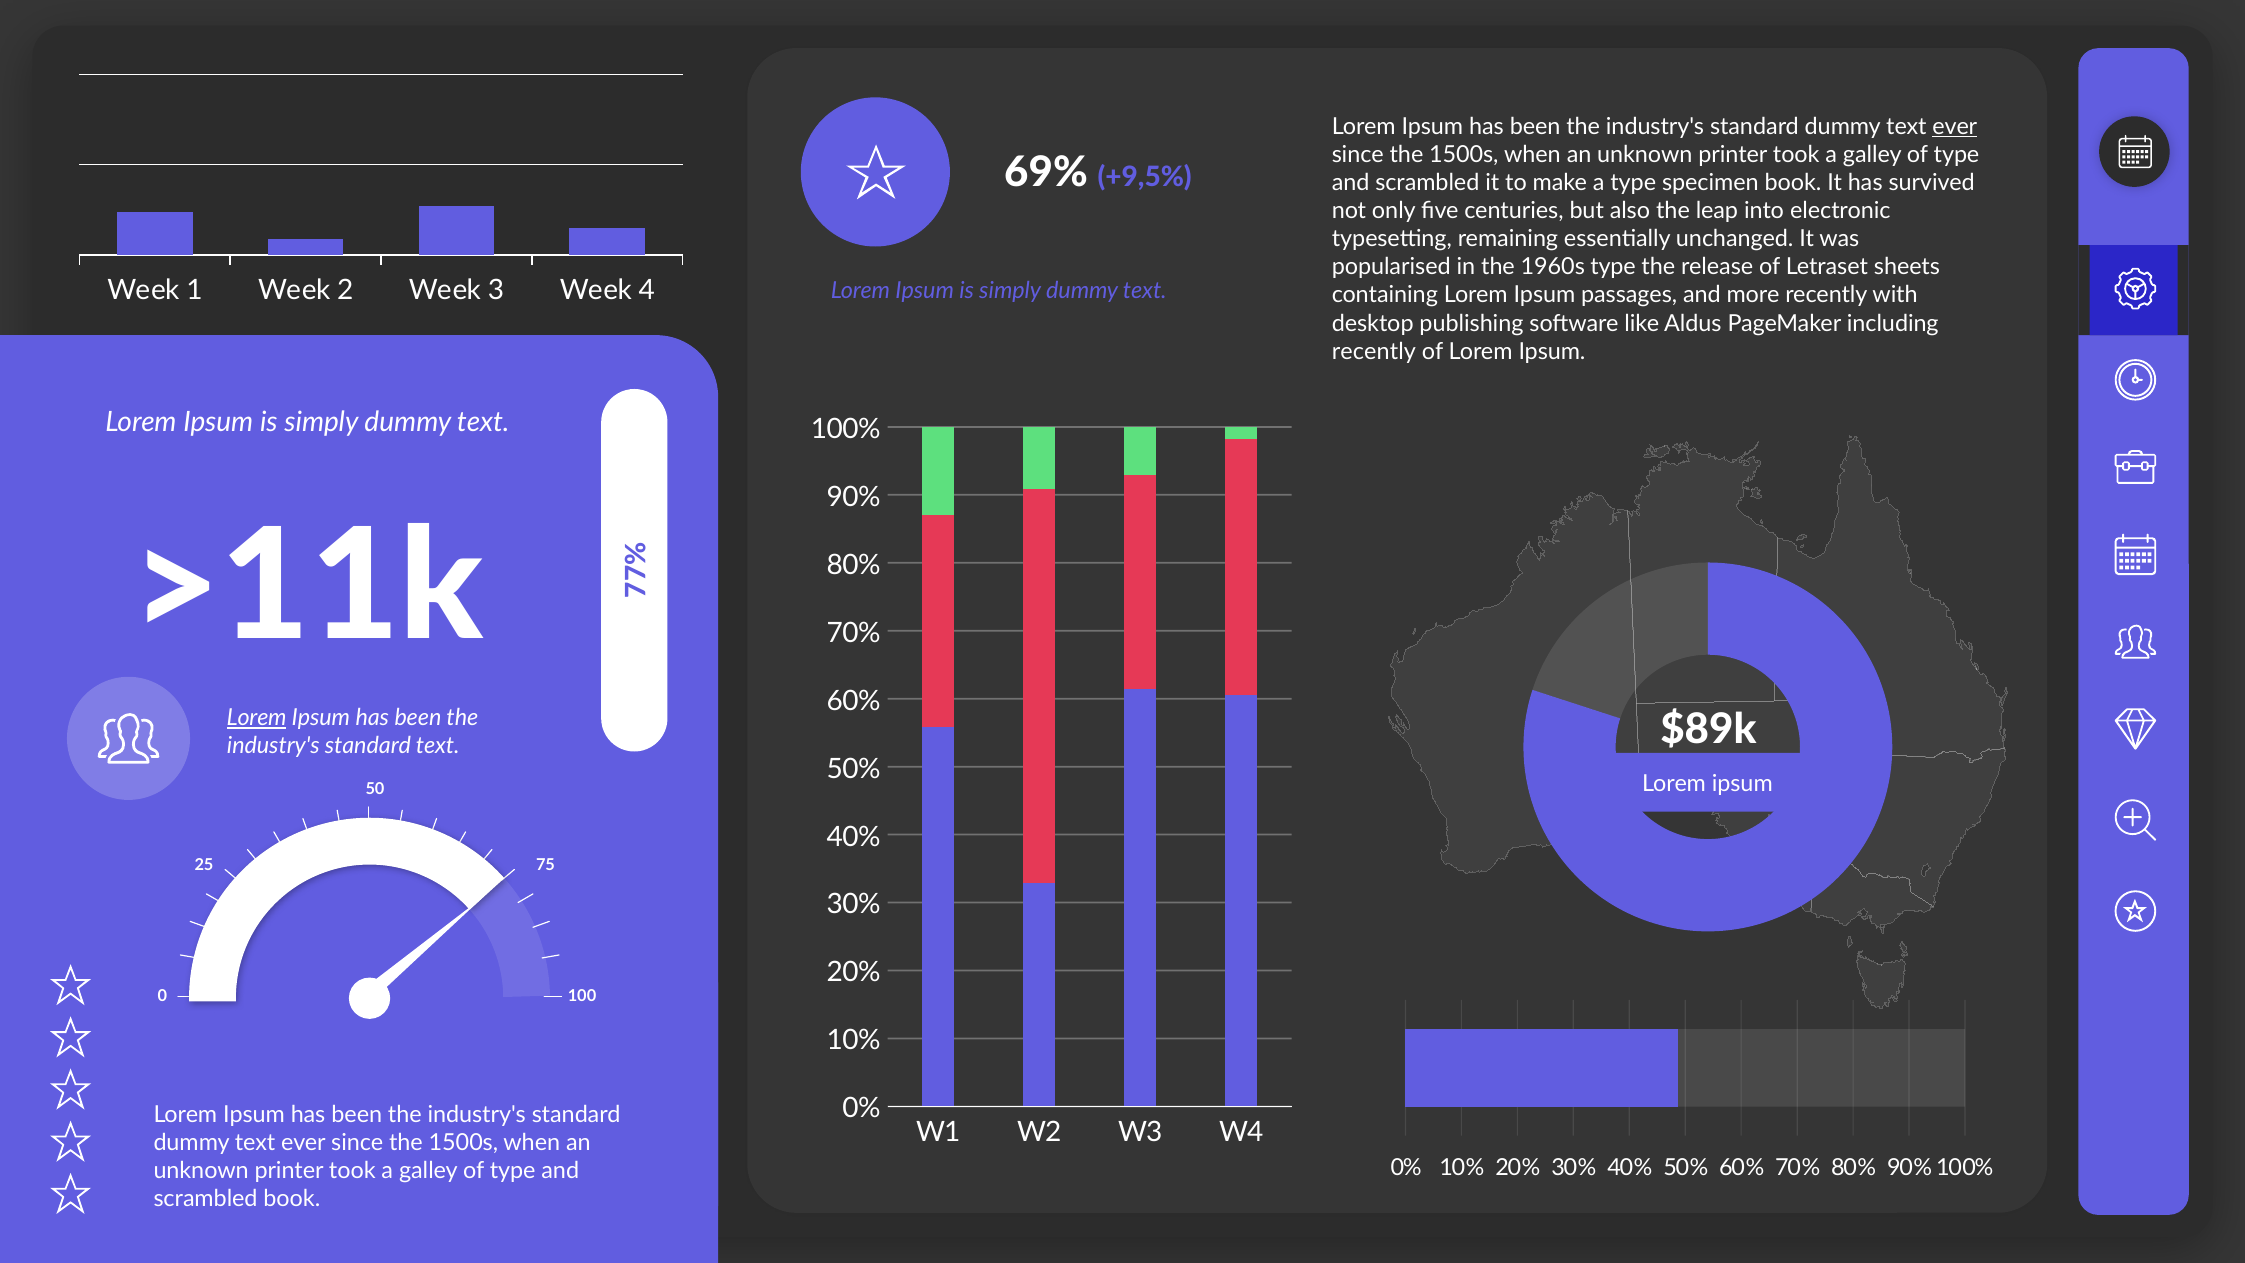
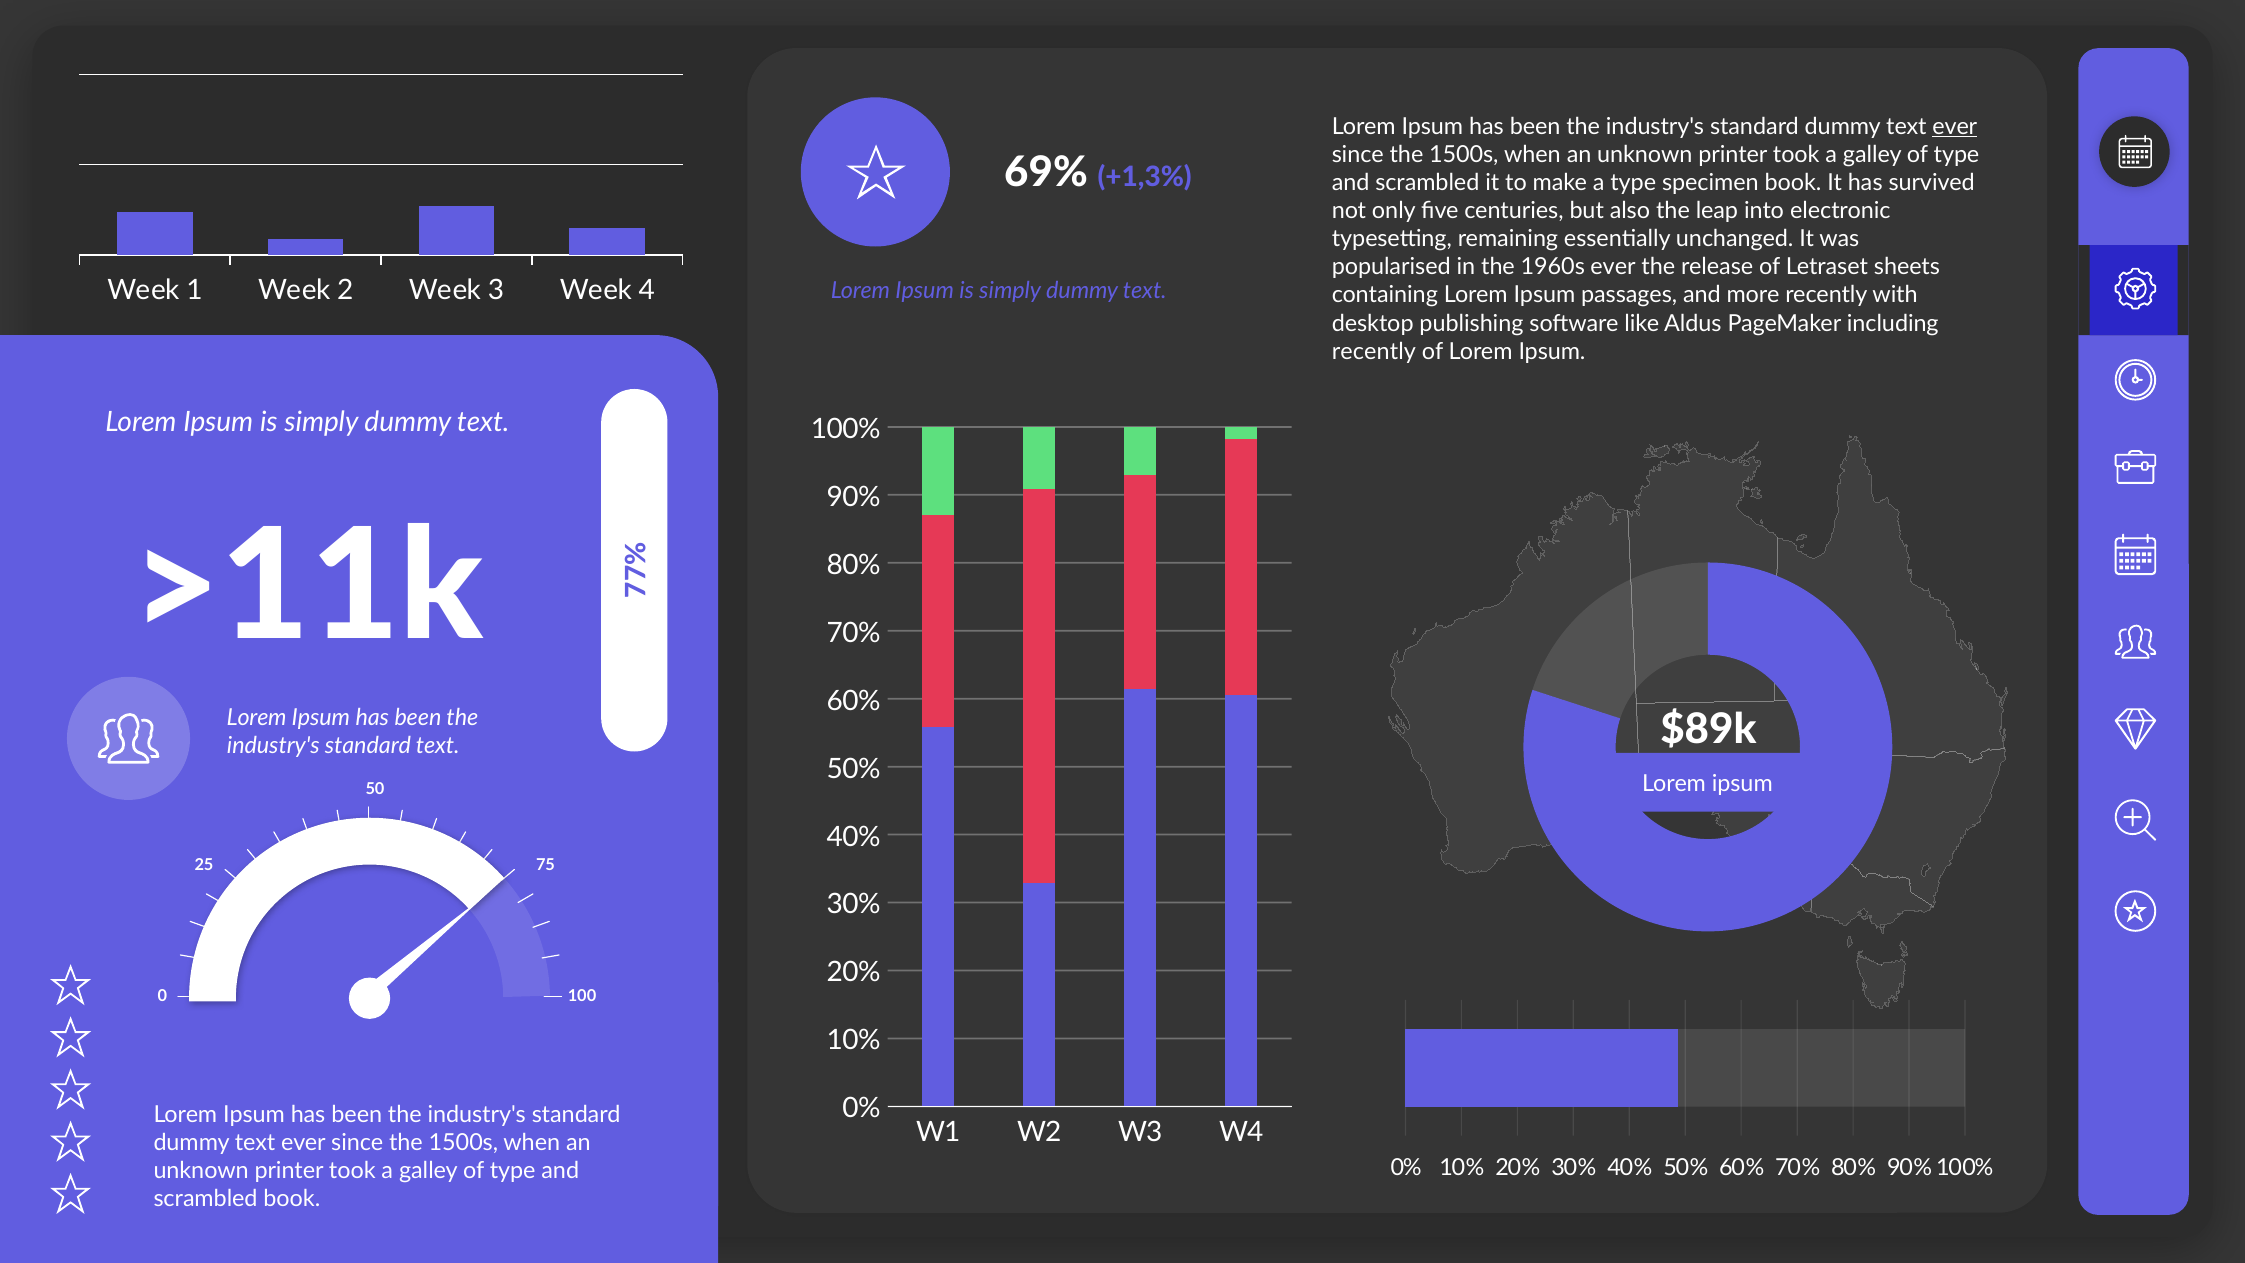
+9,5%: +9,5% -> +1,3%
1960s type: type -> ever
Lorem at (257, 718) underline: present -> none
